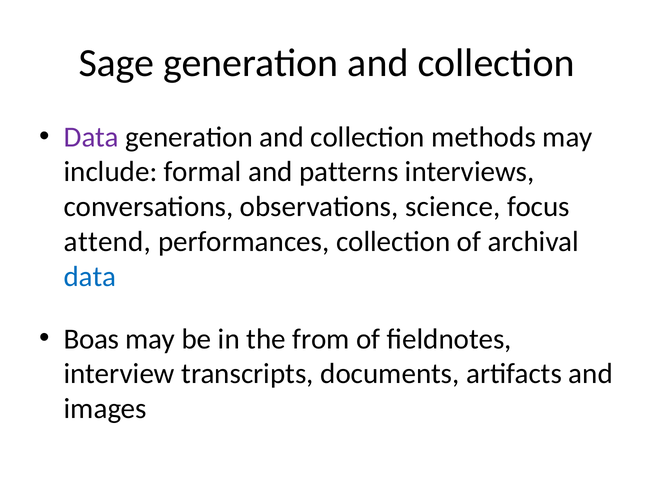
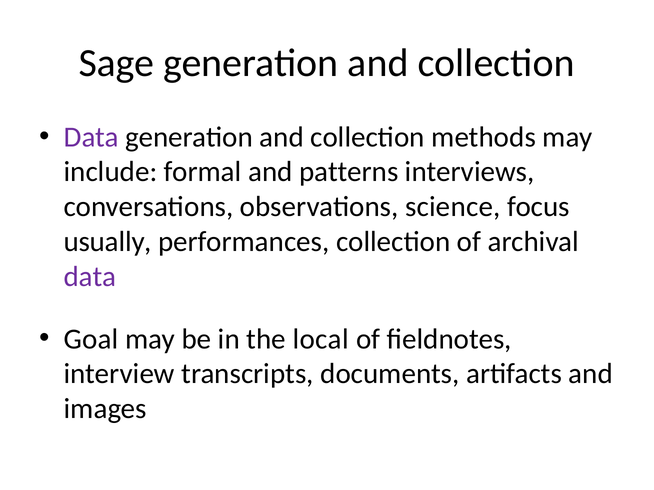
attend: attend -> usually
data at (90, 277) colour: blue -> purple
Boas: Boas -> Goal
from: from -> local
